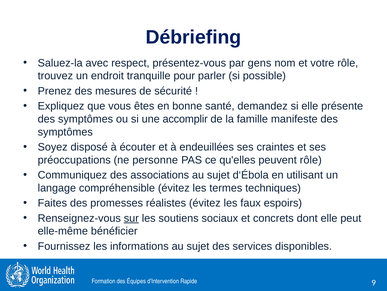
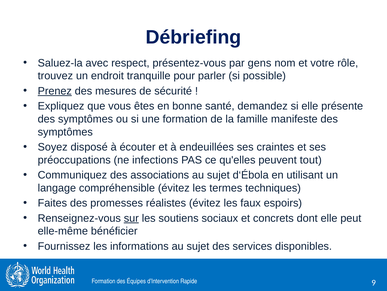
Prenez underline: none -> present
une accomplir: accomplir -> formation
personne: personne -> infections
peuvent rôle: rôle -> tout
